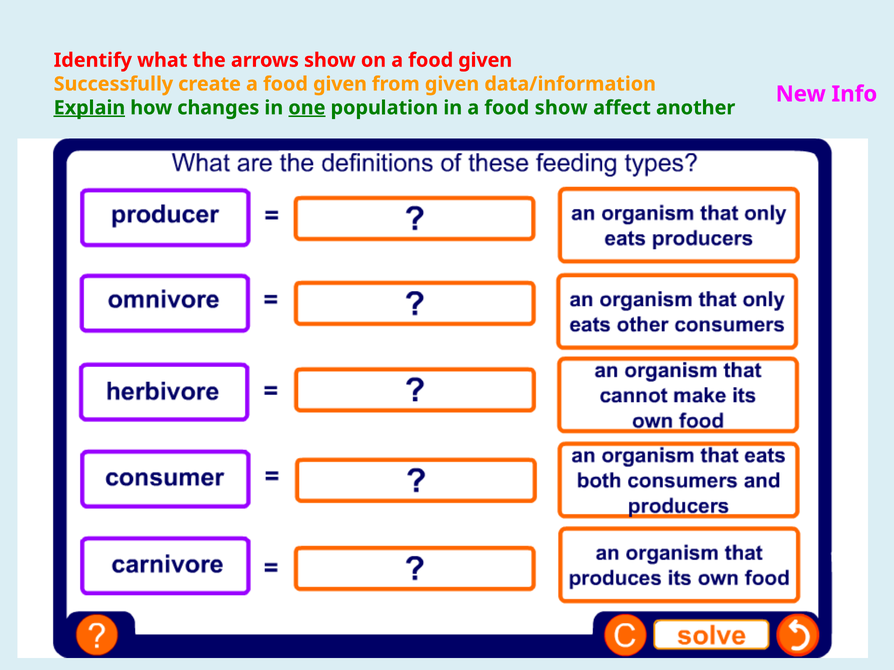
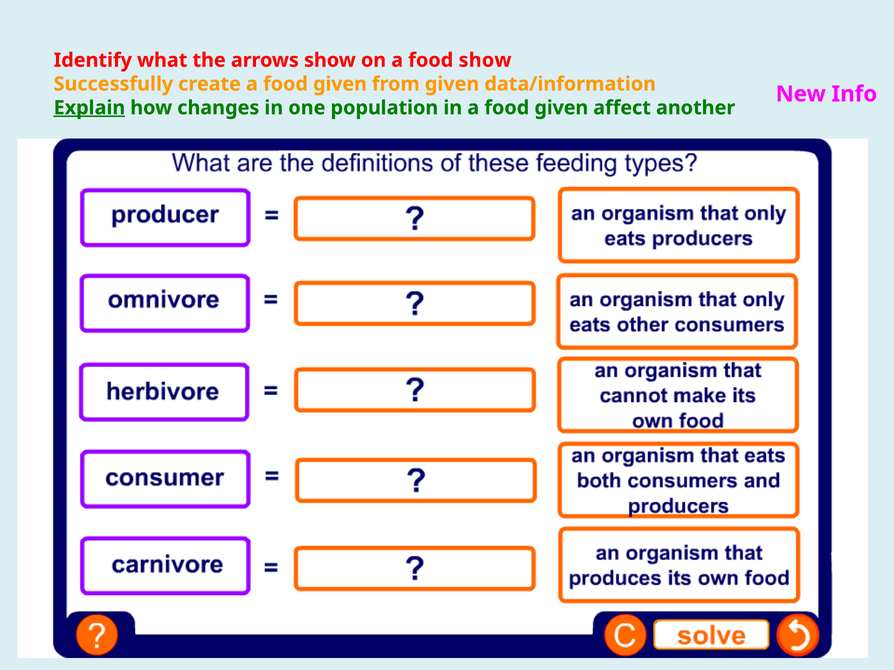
on a food given: given -> show
one underline: present -> none
in a food show: show -> given
